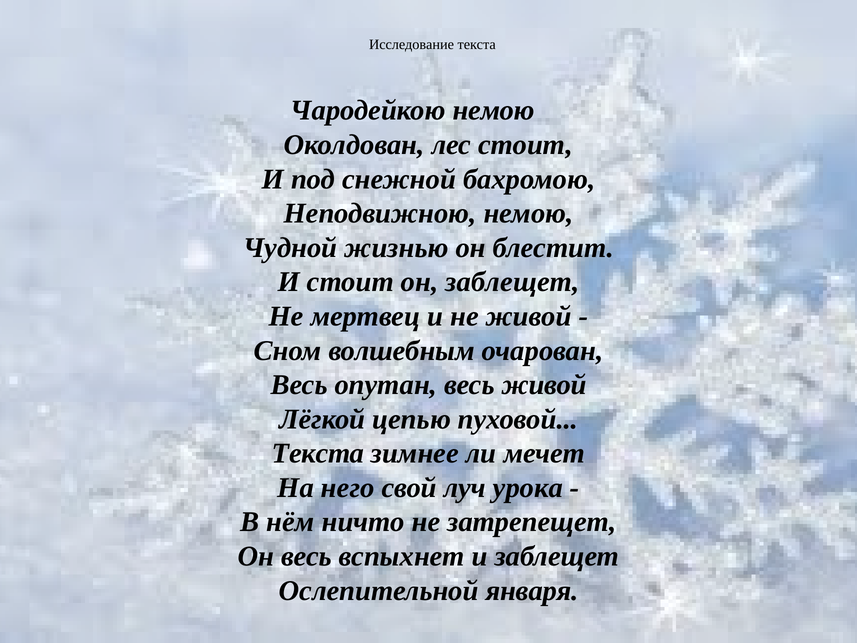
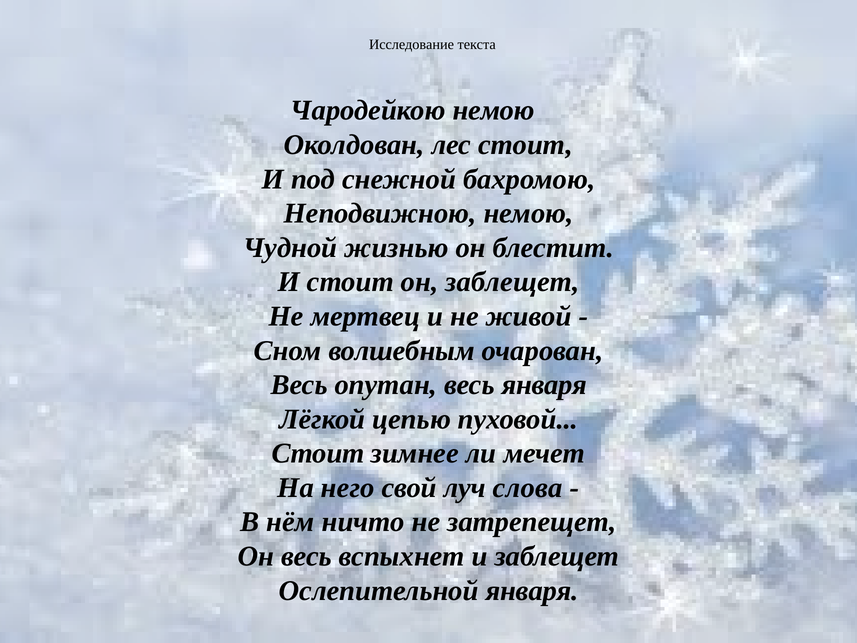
весь живой: живой -> января
Текста at (318, 453): Текста -> Стоит
урока: урока -> слова
